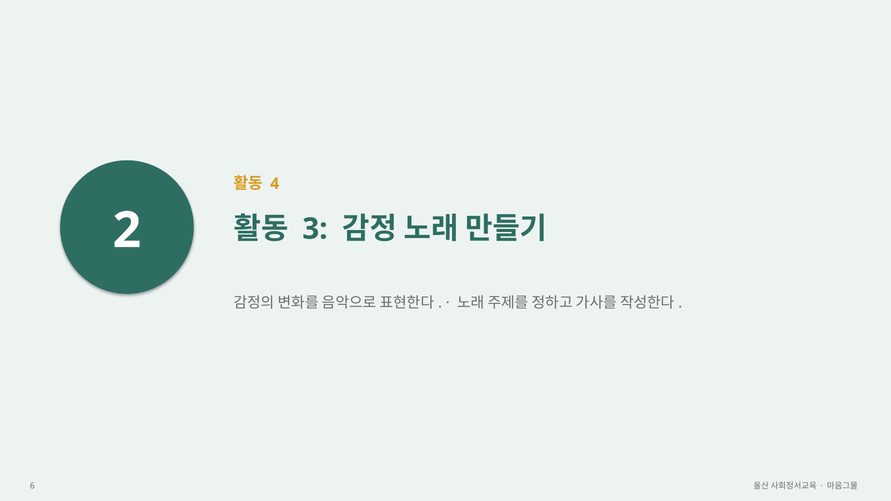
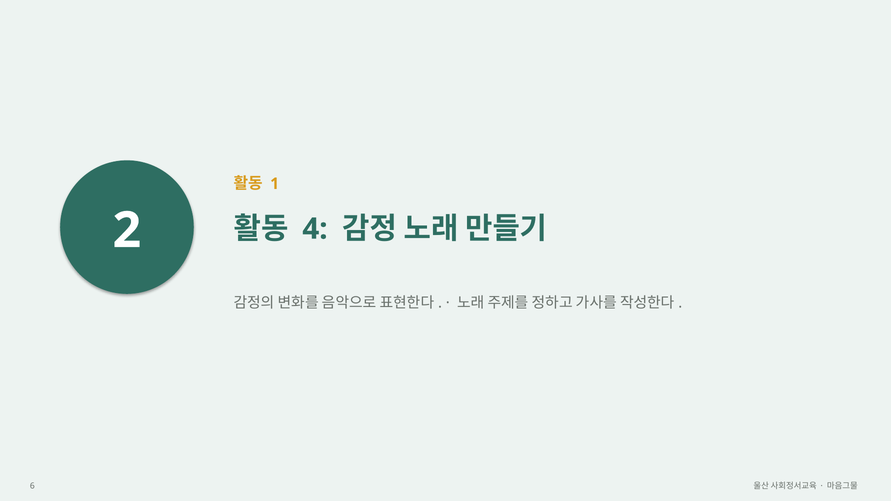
4: 4 -> 1
3: 3 -> 4
